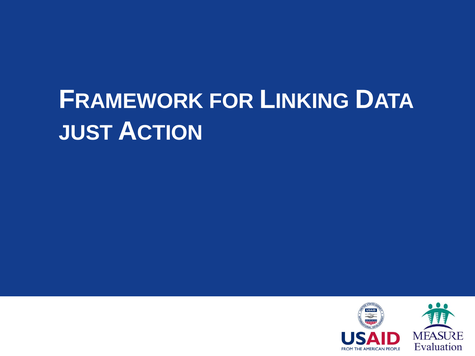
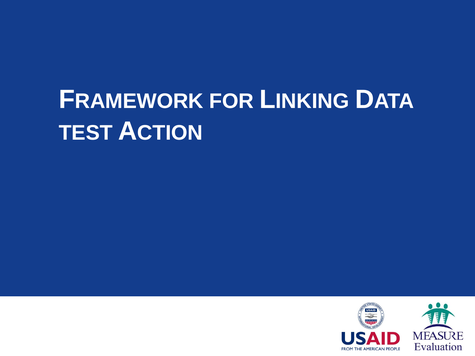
JUST: JUST -> TEST
